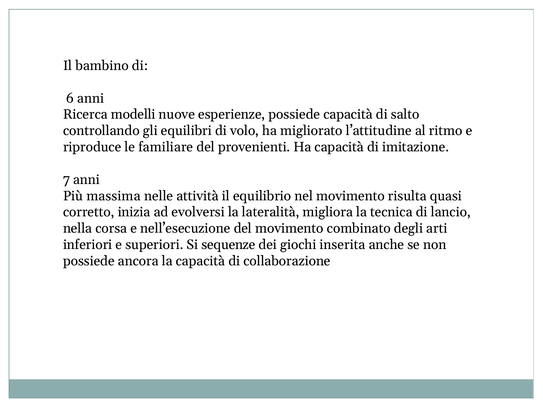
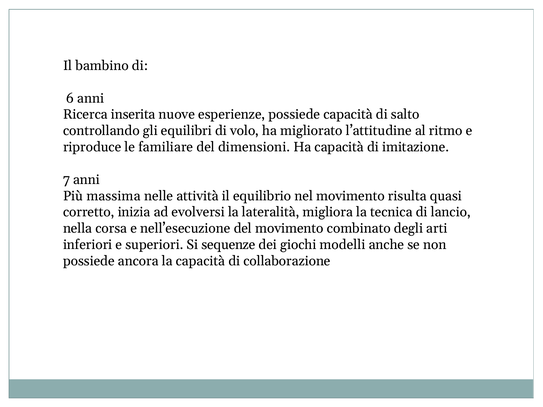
modelli: modelli -> inserita
provenienti: provenienti -> dimensioni
inserita: inserita -> modelli
